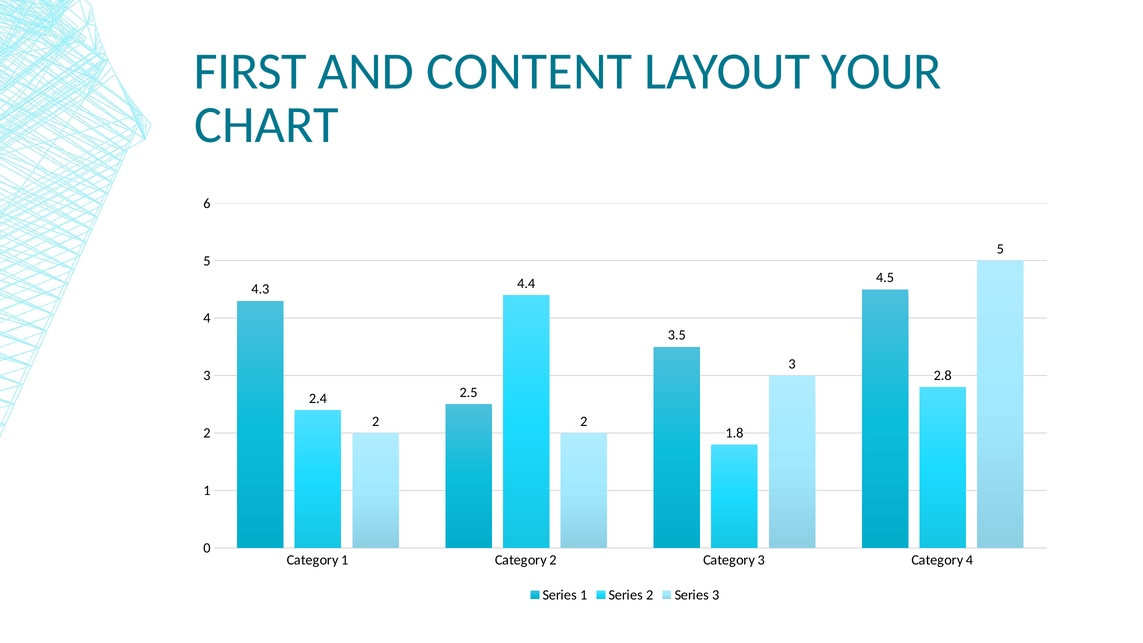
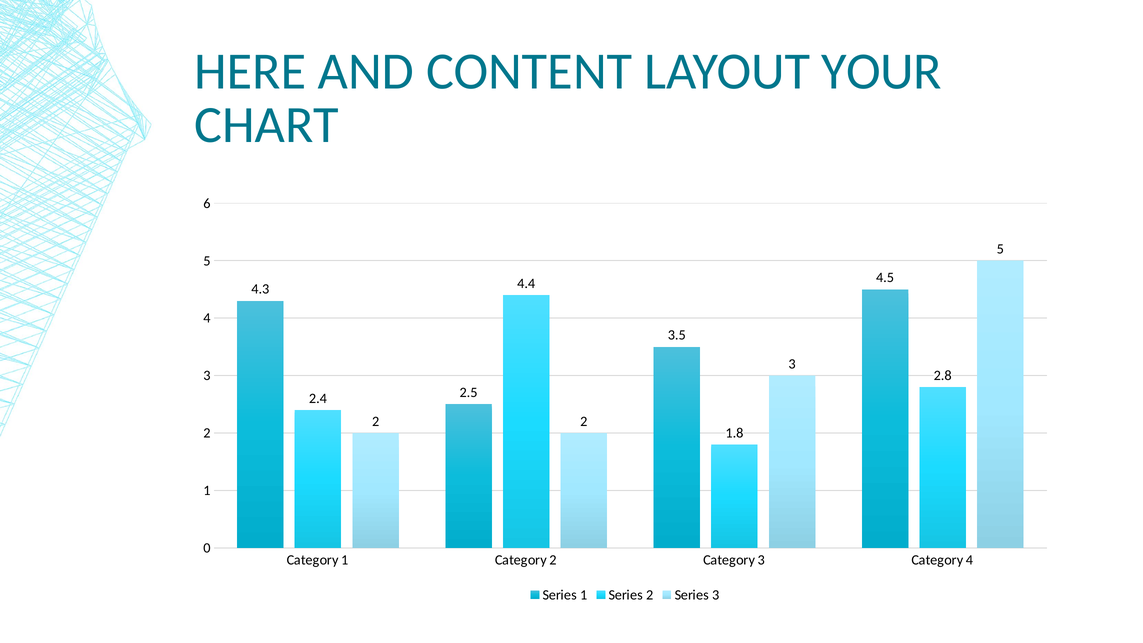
FIRST: FIRST -> HERE
